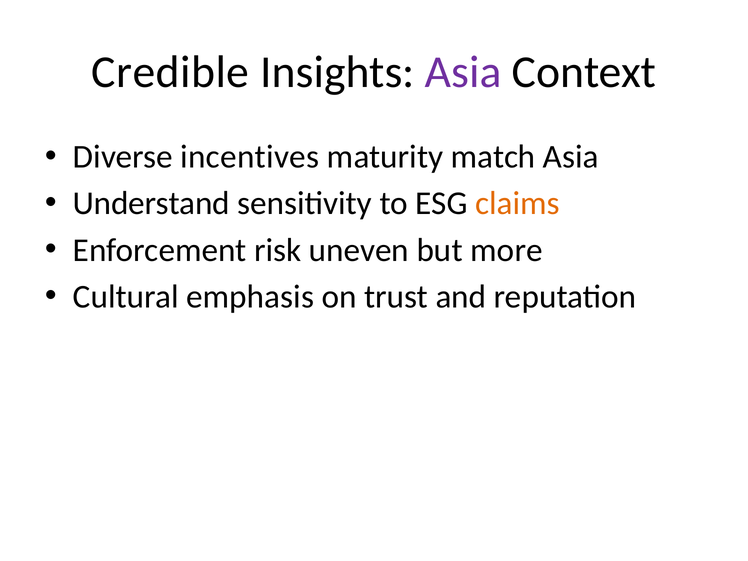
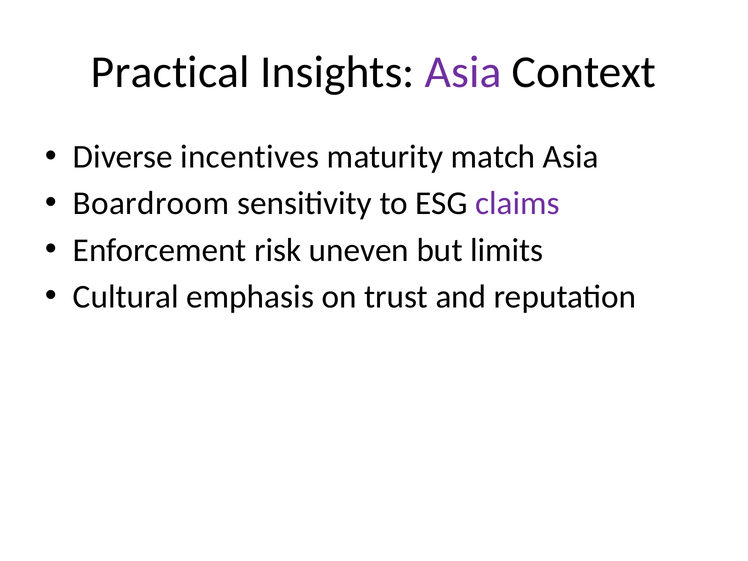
Credible: Credible -> Practical
Understand: Understand -> Boardroom
claims colour: orange -> purple
more: more -> limits
